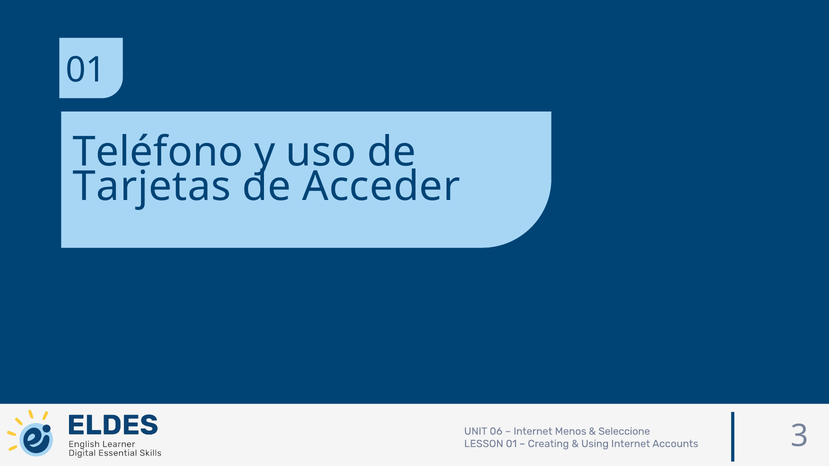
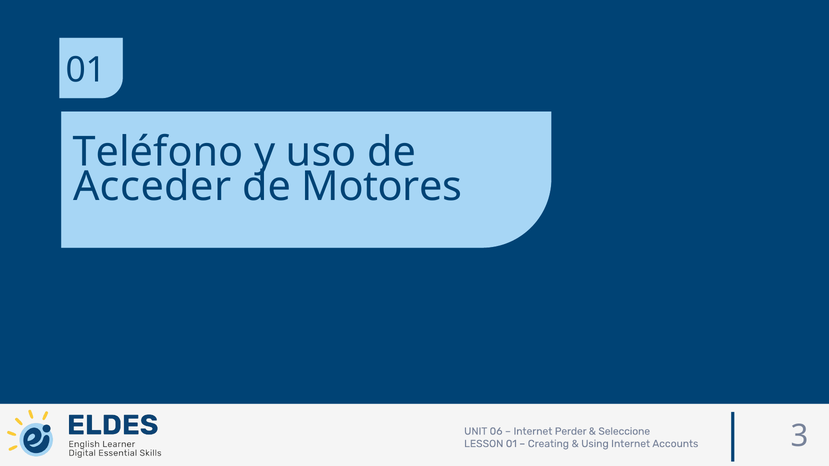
Tarjetas: Tarjetas -> Acceder
Acceder: Acceder -> Motores
Menos: Menos -> Perder
